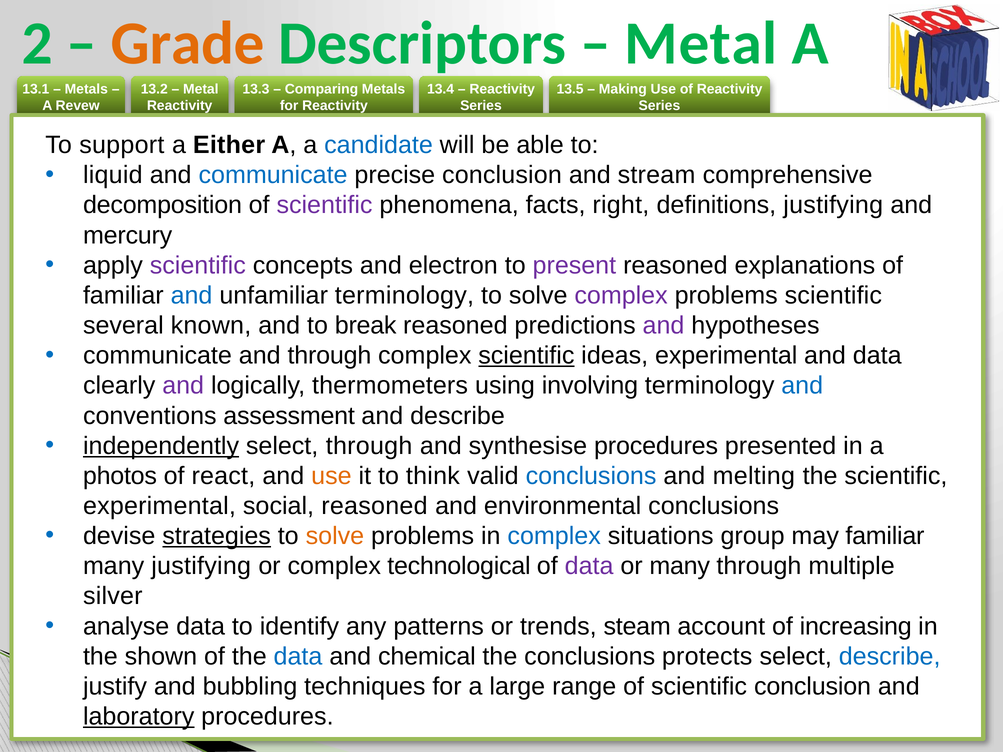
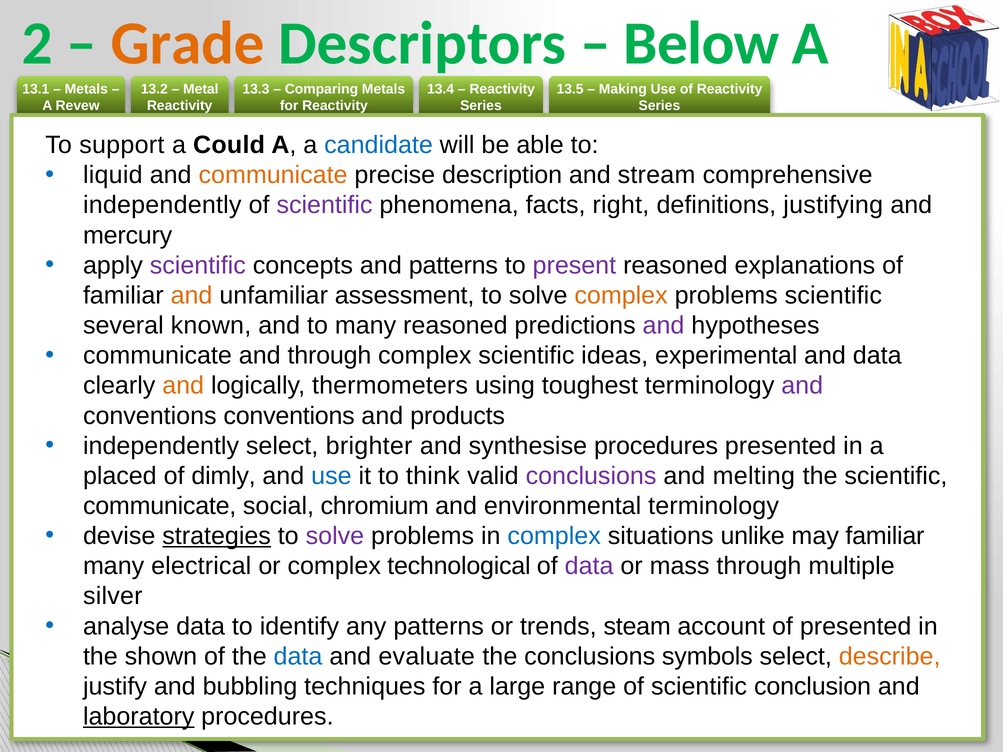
Metal at (701, 43): Metal -> Below
Either: Either -> Could
communicate at (273, 175) colour: blue -> orange
precise conclusion: conclusion -> description
decomposition at (162, 205): decomposition -> independently
and electron: electron -> patterns
and at (192, 296) colour: blue -> orange
unfamiliar terminology: terminology -> assessment
complex at (621, 296) colour: purple -> orange
to break: break -> many
scientific at (526, 356) underline: present -> none
and at (183, 386) colour: purple -> orange
involving: involving -> toughest
and at (802, 386) colour: blue -> purple
conventions assessment: assessment -> conventions
and describe: describe -> products
independently at (161, 446) underline: present -> none
select through: through -> brighter
photos: photos -> placed
react: react -> dimly
use at (331, 476) colour: orange -> blue
conclusions at (591, 476) colour: blue -> purple
experimental at (159, 506): experimental -> communicate
social reasoned: reasoned -> chromium
environmental conclusions: conclusions -> terminology
solve at (335, 536) colour: orange -> purple
group: group -> unlike
many justifying: justifying -> electrical
or many: many -> mass
of increasing: increasing -> presented
chemical: chemical -> evaluate
protects: protects -> symbols
describe at (890, 657) colour: blue -> orange
